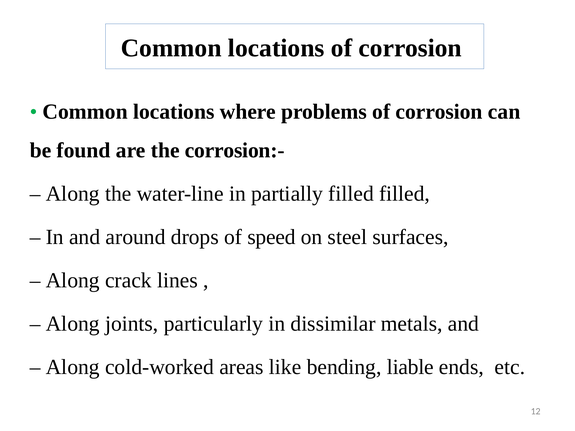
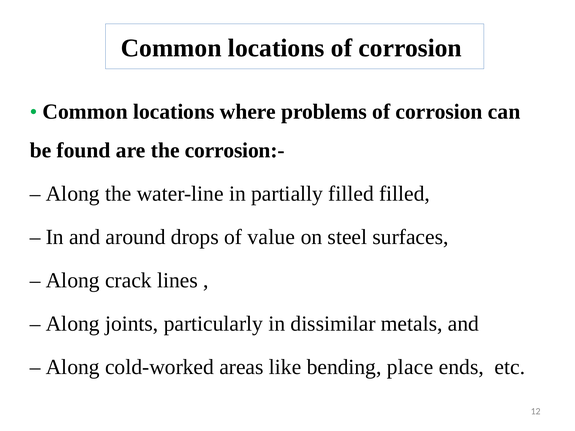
speed: speed -> value
liable: liable -> place
